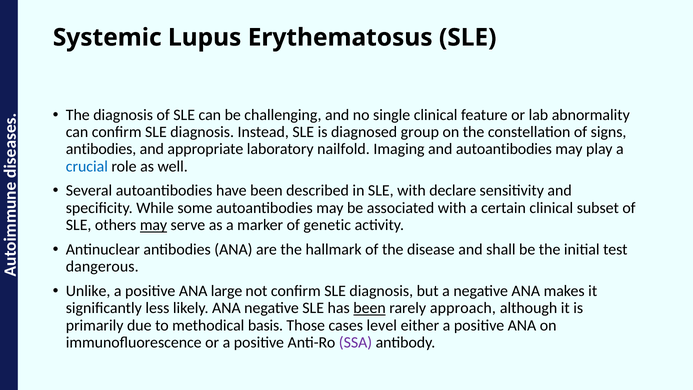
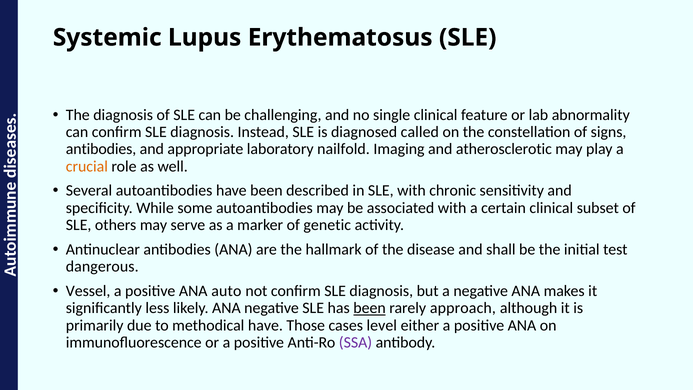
group: group -> called
and autoantibodies: autoantibodies -> atherosclerotic
crucial colour: blue -> orange
declare: declare -> chronic
may at (154, 225) underline: present -> none
Unlike: Unlike -> Vessel
large: large -> auto
methodical basis: basis -> have
